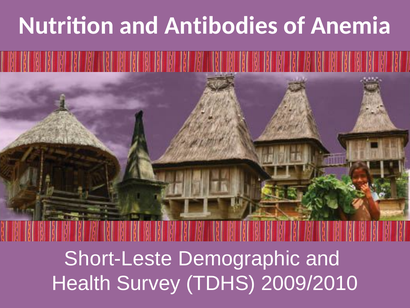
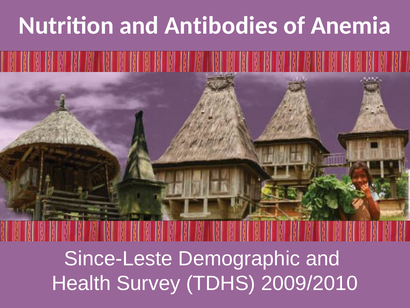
Short-Leste: Short-Leste -> Since-Leste
